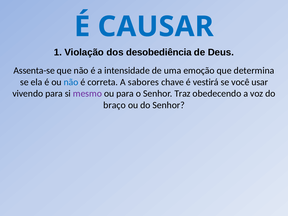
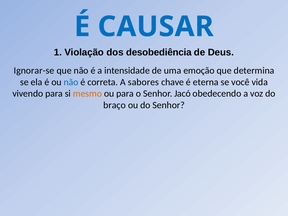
Assenta-se: Assenta-se -> Ignorar-se
vestirá: vestirá -> eterna
usar: usar -> vida
mesmo colour: purple -> orange
Traz: Traz -> Jacó
